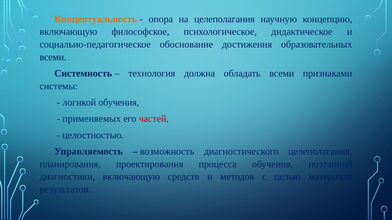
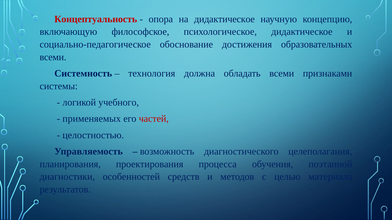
Концептуальность colour: orange -> red
на целеполагания: целеполагания -> дидактическое
логикой обучения: обучения -> учебного
диагностики включающую: включающую -> особенностей
